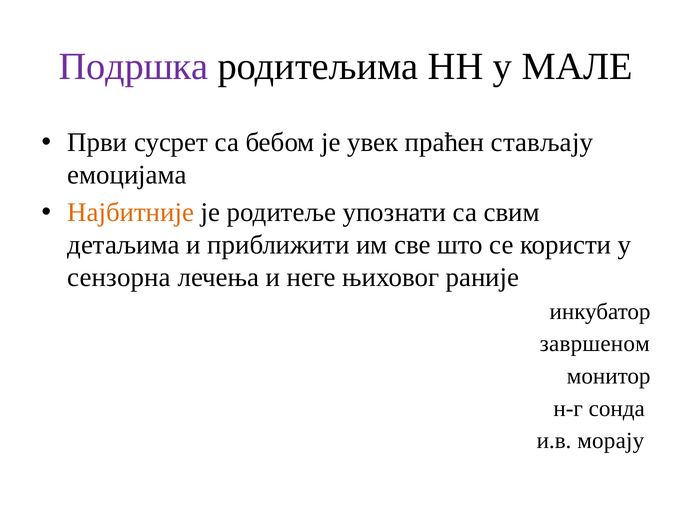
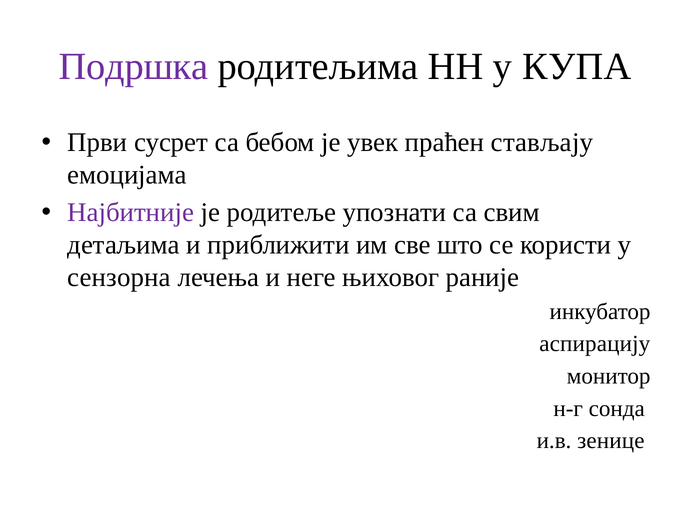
МАЛЕ: МАЛЕ -> КУПА
Најбитније colour: orange -> purple
завршеном: завршеном -> аспирацију
морају: морају -> зенице
